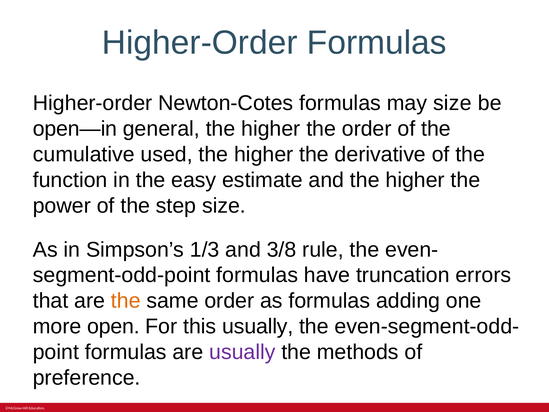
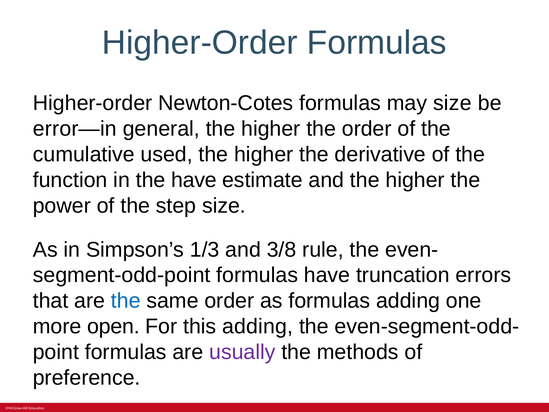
open—in: open—in -> error—in
the easy: easy -> have
the at (126, 301) colour: orange -> blue
this usually: usually -> adding
